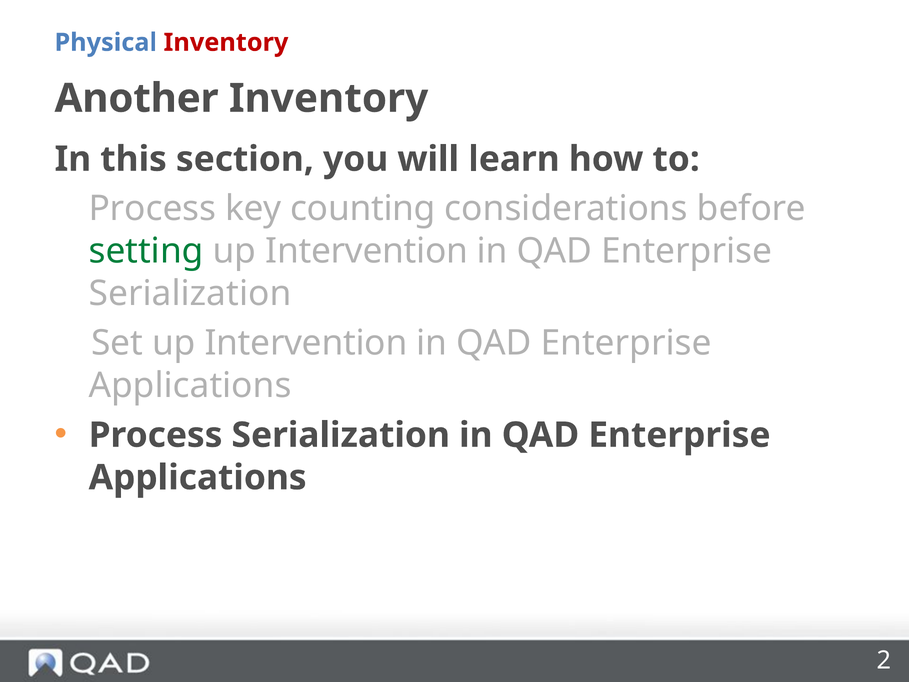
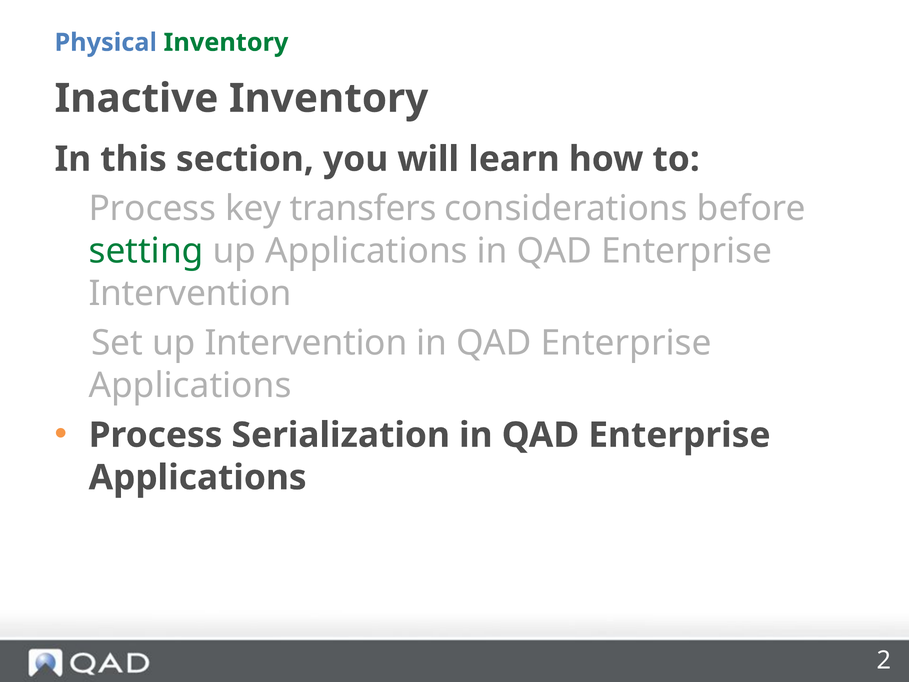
Inventory at (226, 42) colour: red -> green
Another: Another -> Inactive
counting: counting -> transfers
Intervention at (367, 251): Intervention -> Applications
Serialization at (190, 293): Serialization -> Intervention
